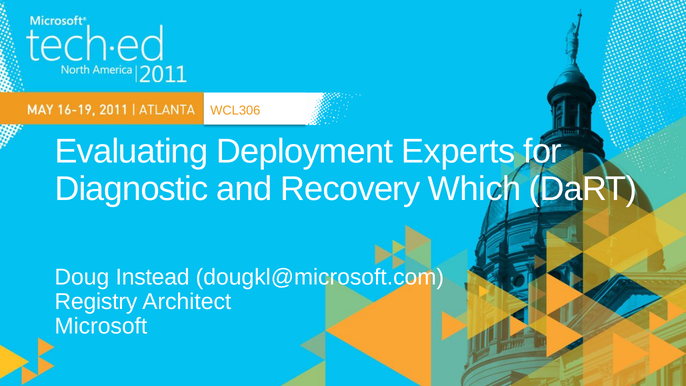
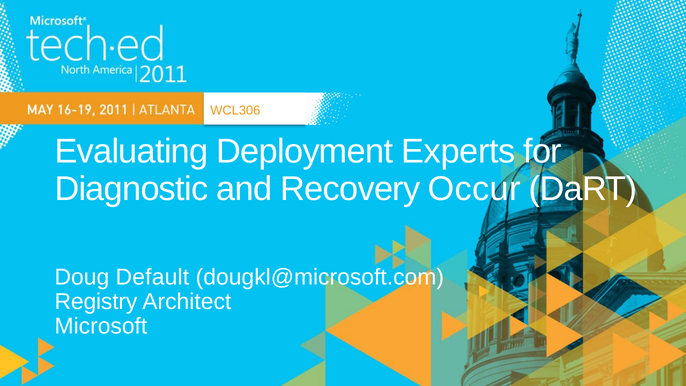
Which: Which -> Occur
Instead: Instead -> Default
